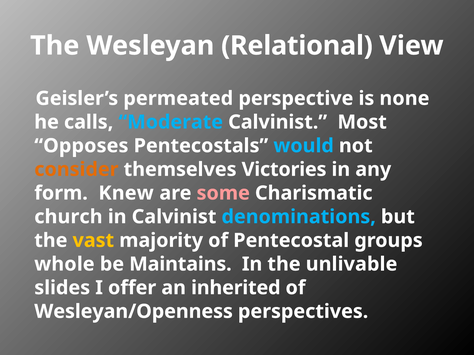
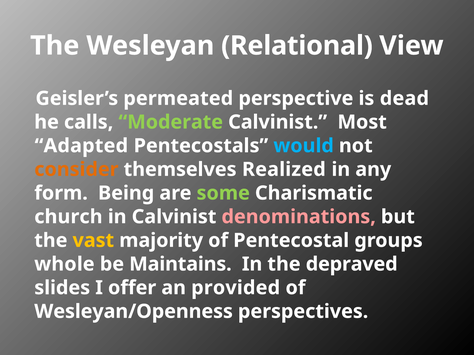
none: none -> dead
Moderate colour: light blue -> light green
Opposes: Opposes -> Adapted
Victories: Victories -> Realized
Knew: Knew -> Being
some colour: pink -> light green
denominations colour: light blue -> pink
unlivable: unlivable -> depraved
inherited: inherited -> provided
